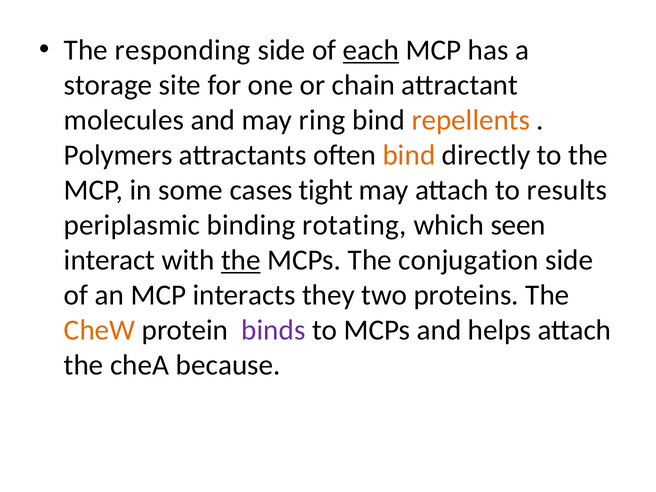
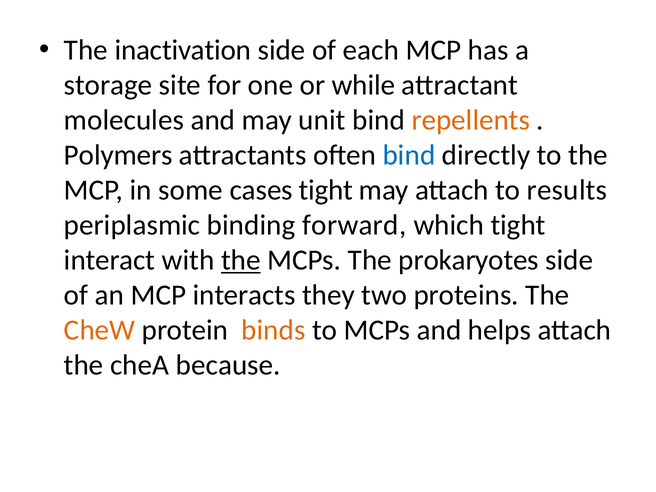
responding: responding -> inactivation
each underline: present -> none
chain: chain -> while
ring: ring -> unit
bind at (409, 155) colour: orange -> blue
rotating: rotating -> forward
which seen: seen -> tight
conjugation: conjugation -> prokaryotes
binds colour: purple -> orange
